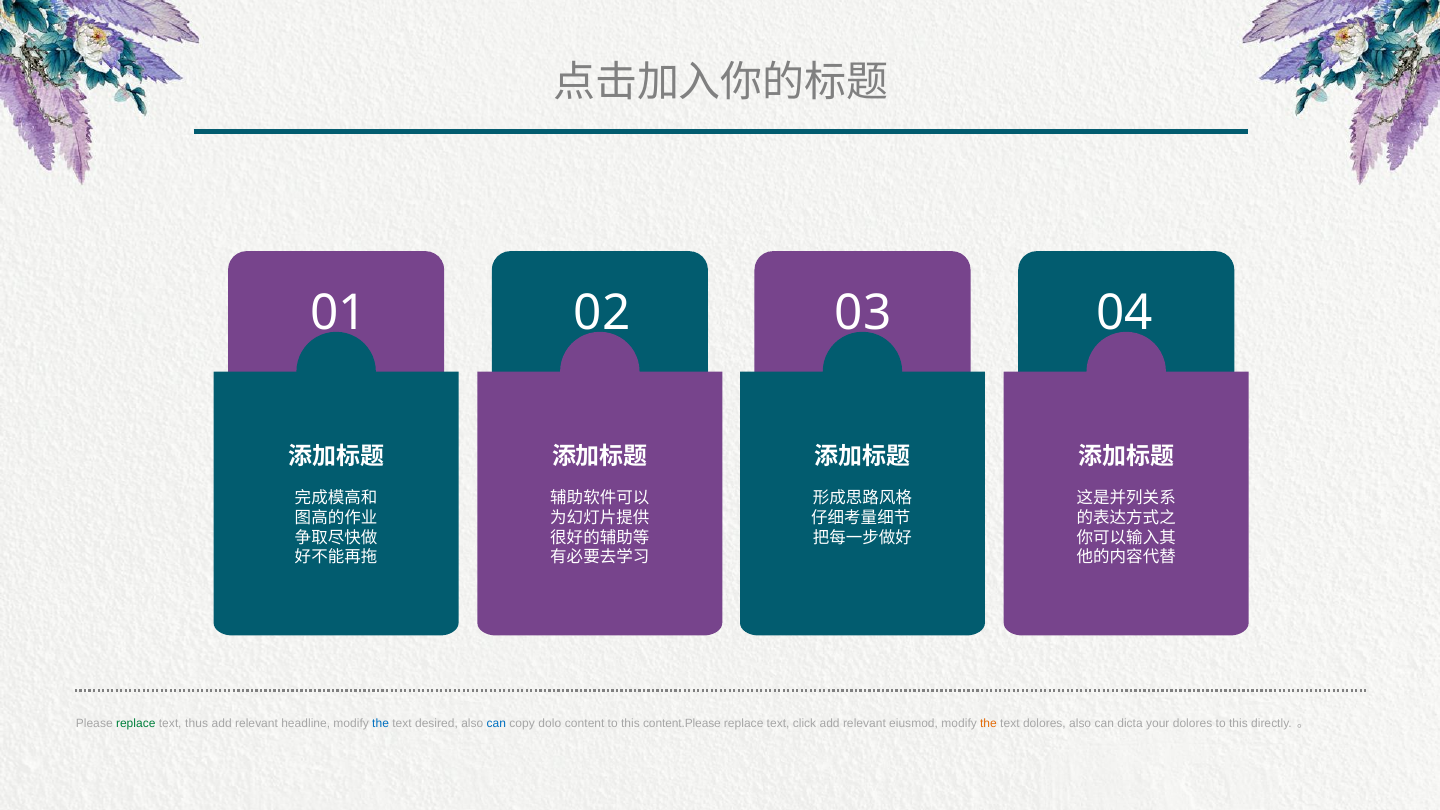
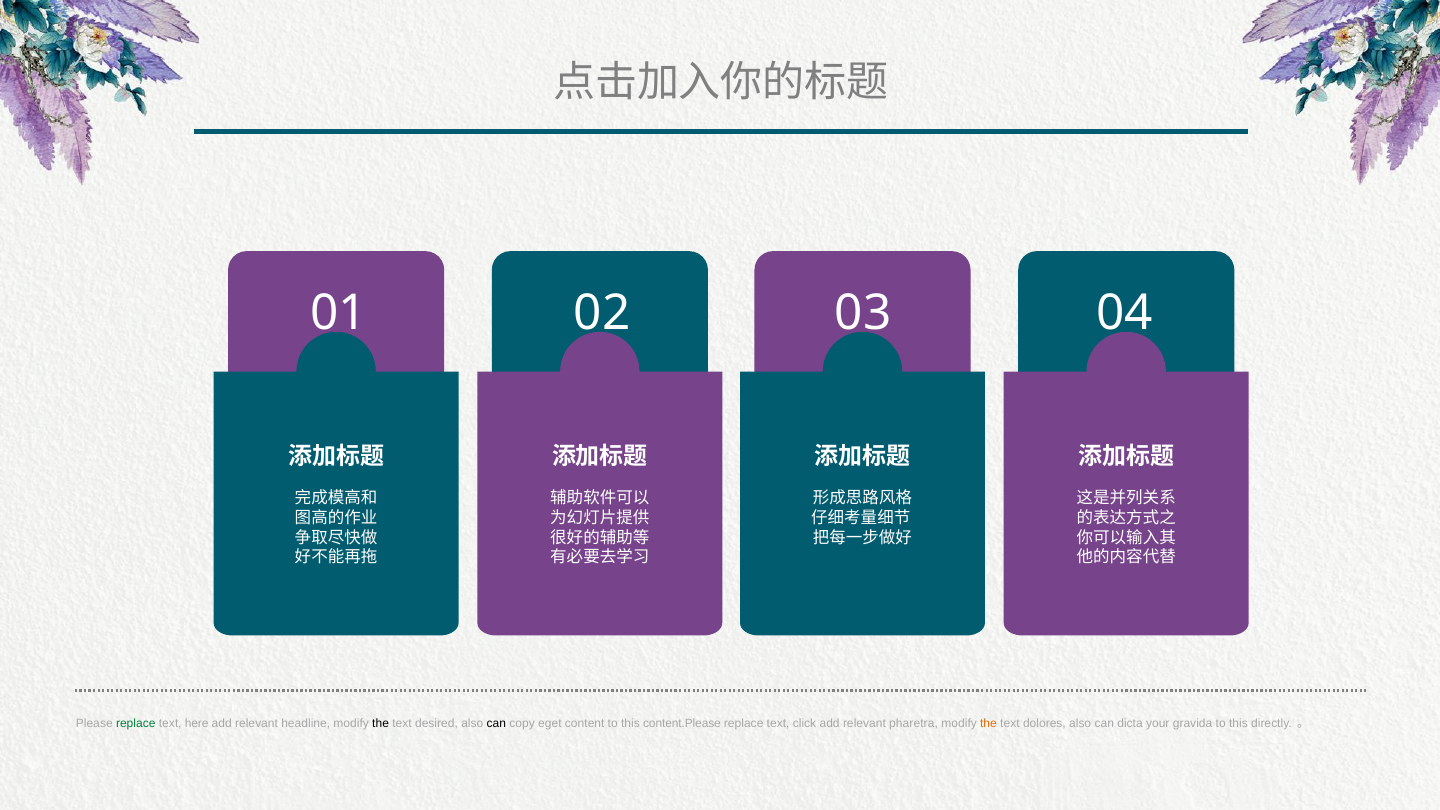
thus: thus -> here
the at (381, 724) colour: blue -> black
can at (496, 724) colour: blue -> black
dolo: dolo -> eget
eiusmod: eiusmod -> pharetra
your dolores: dolores -> gravida
